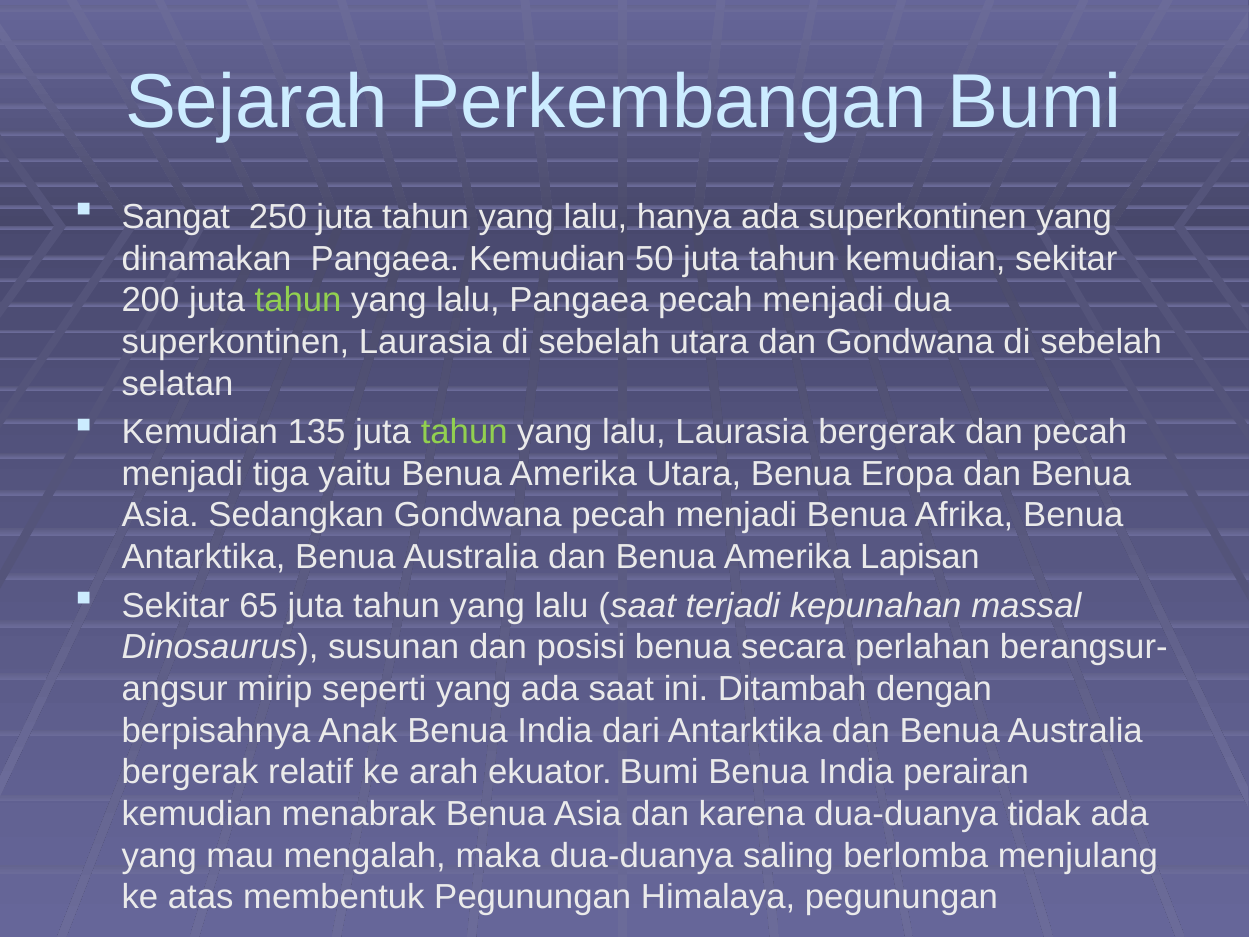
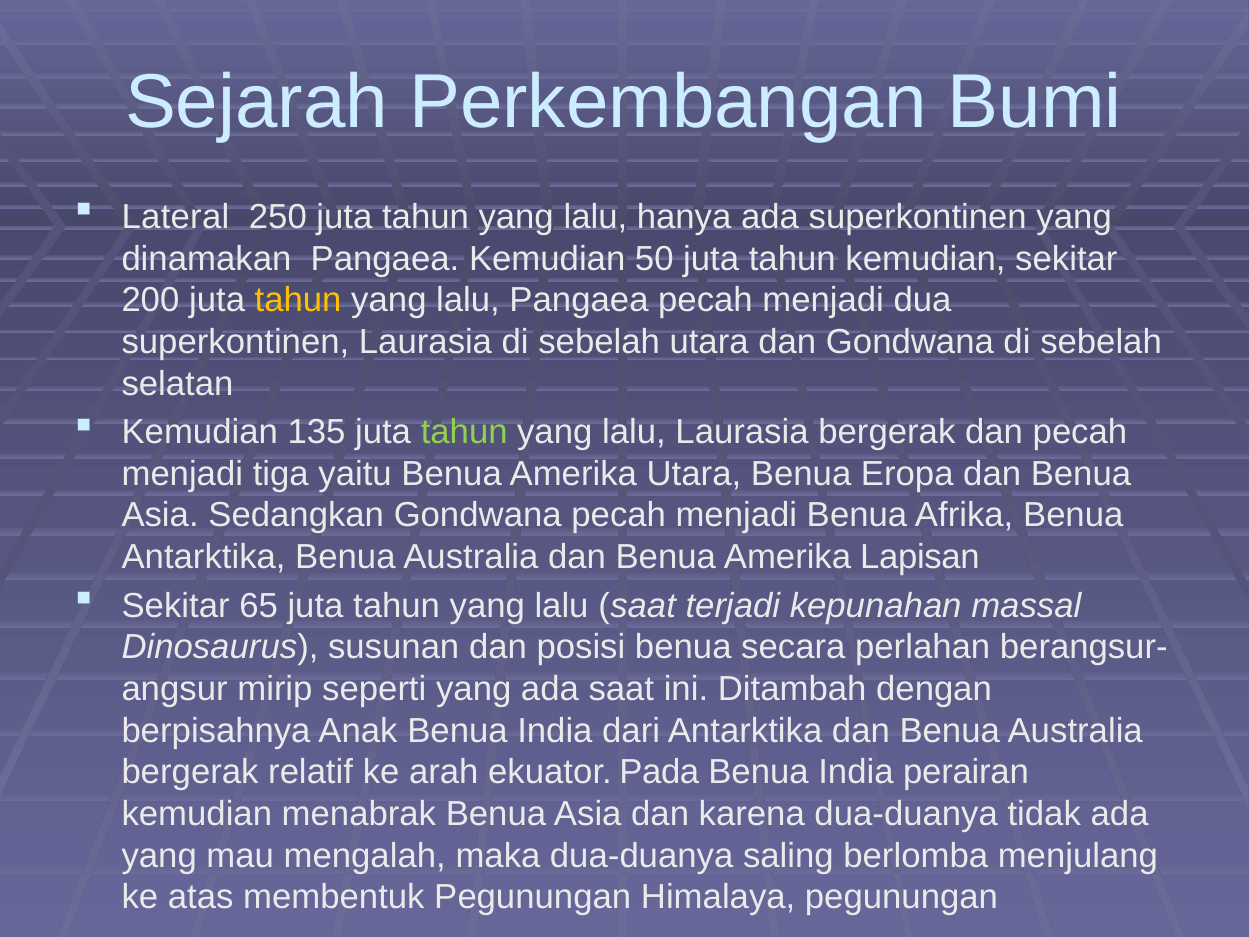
Sangat: Sangat -> Lateral
tahun at (298, 300) colour: light green -> yellow
ekuator Bumi: Bumi -> Pada
